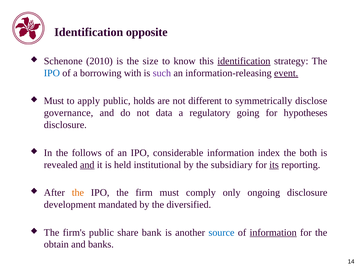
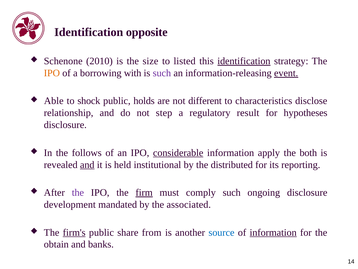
know: know -> listed
IPO at (52, 73) colour: blue -> orange
Must at (54, 101): Must -> Able
apply: apply -> shock
symmetrically: symmetrically -> characteristics
governance: governance -> relationship
data: data -> step
going: going -> result
considerable underline: none -> present
index: index -> apply
subsidiary: subsidiary -> distributed
its underline: present -> none
the at (78, 192) colour: orange -> purple
firm underline: none -> present
comply only: only -> such
diversified: diversified -> associated
firm's underline: none -> present
bank: bank -> from
